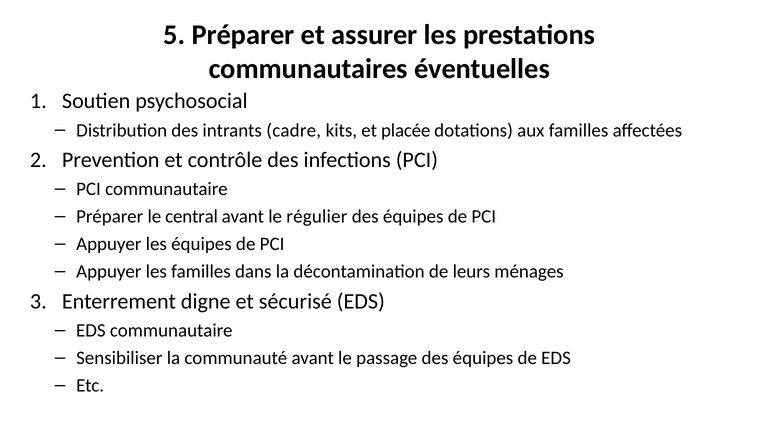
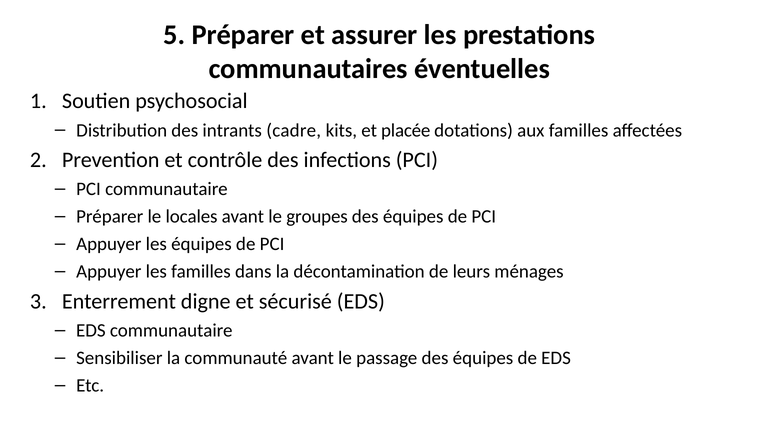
central: central -> locales
régulier: régulier -> groupes
